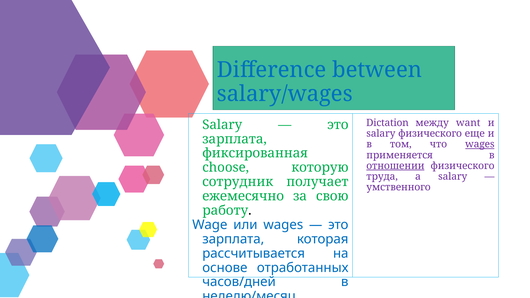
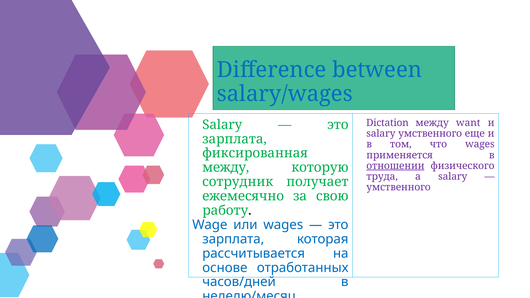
salary физического: физического -> умственного
wages at (480, 144) underline: present -> none
choose at (226, 168): choose -> между
